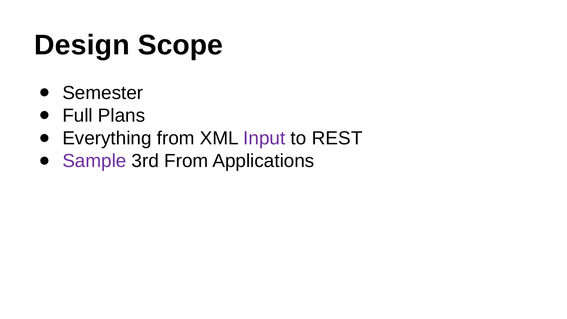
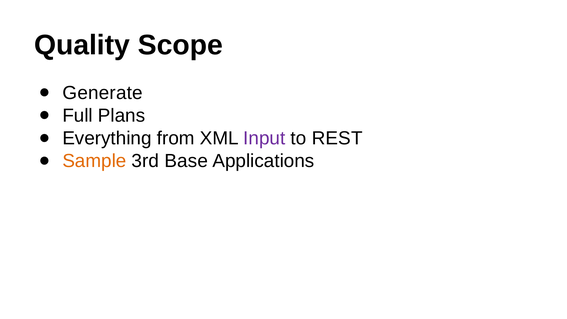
Design: Design -> Quality
Semester: Semester -> Generate
Sample colour: purple -> orange
3rd From: From -> Base
